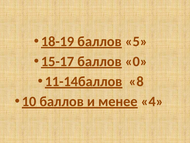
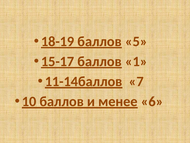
0: 0 -> 1
8: 8 -> 7
4: 4 -> 6
